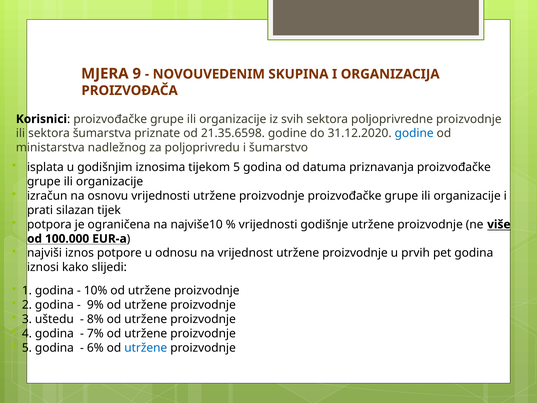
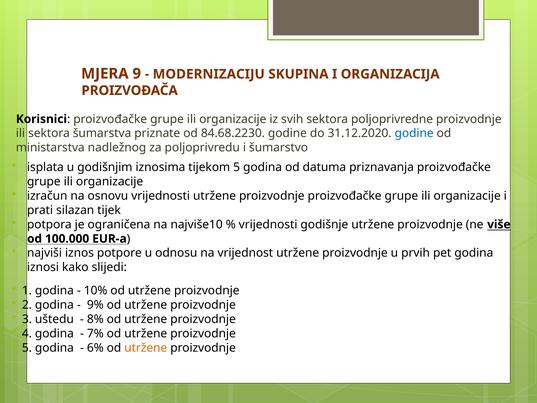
NOVOUVEDENIM: NOVOUVEDENIM -> MODERNIZACIJU
21.35.6598: 21.35.6598 -> 84.68.2230
utržene at (146, 348) colour: blue -> orange
